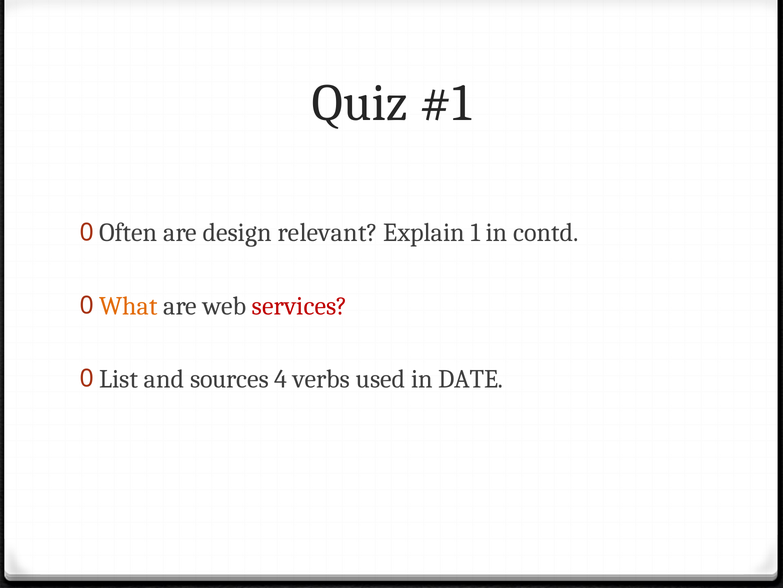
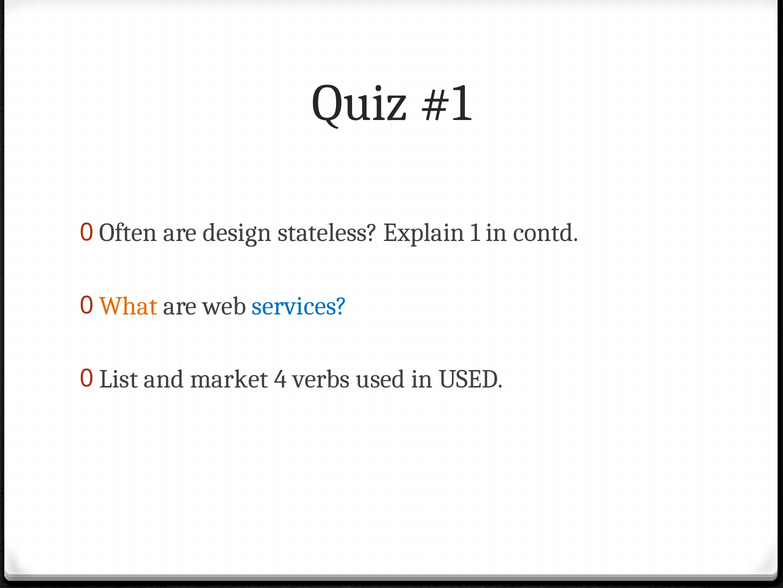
relevant: relevant -> stateless
services colour: red -> blue
sources: sources -> market
in DATE: DATE -> USED
